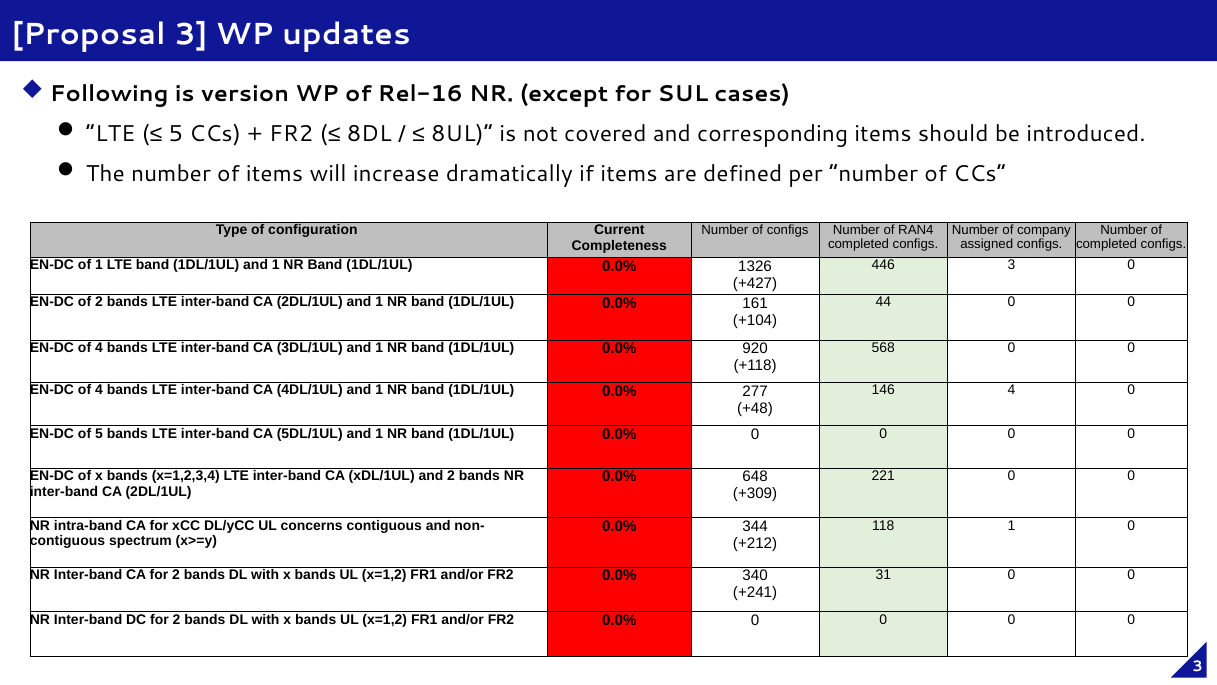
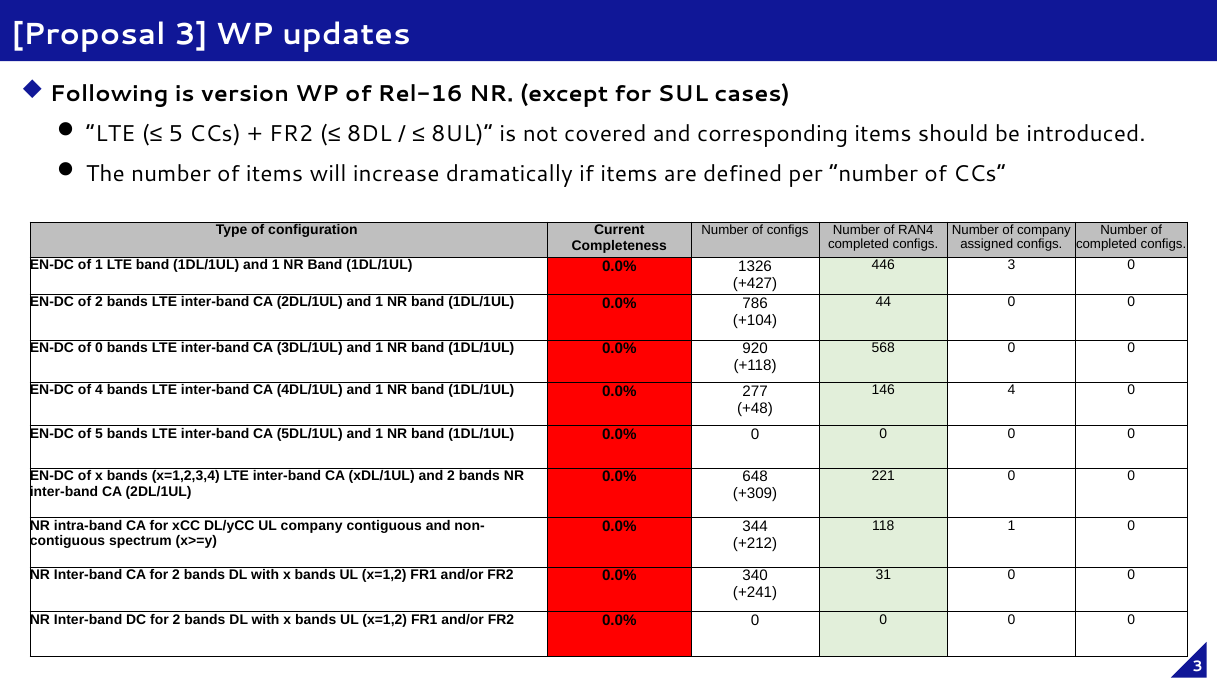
161: 161 -> 786
4 at (99, 348): 4 -> 0
UL concerns: concerns -> company
